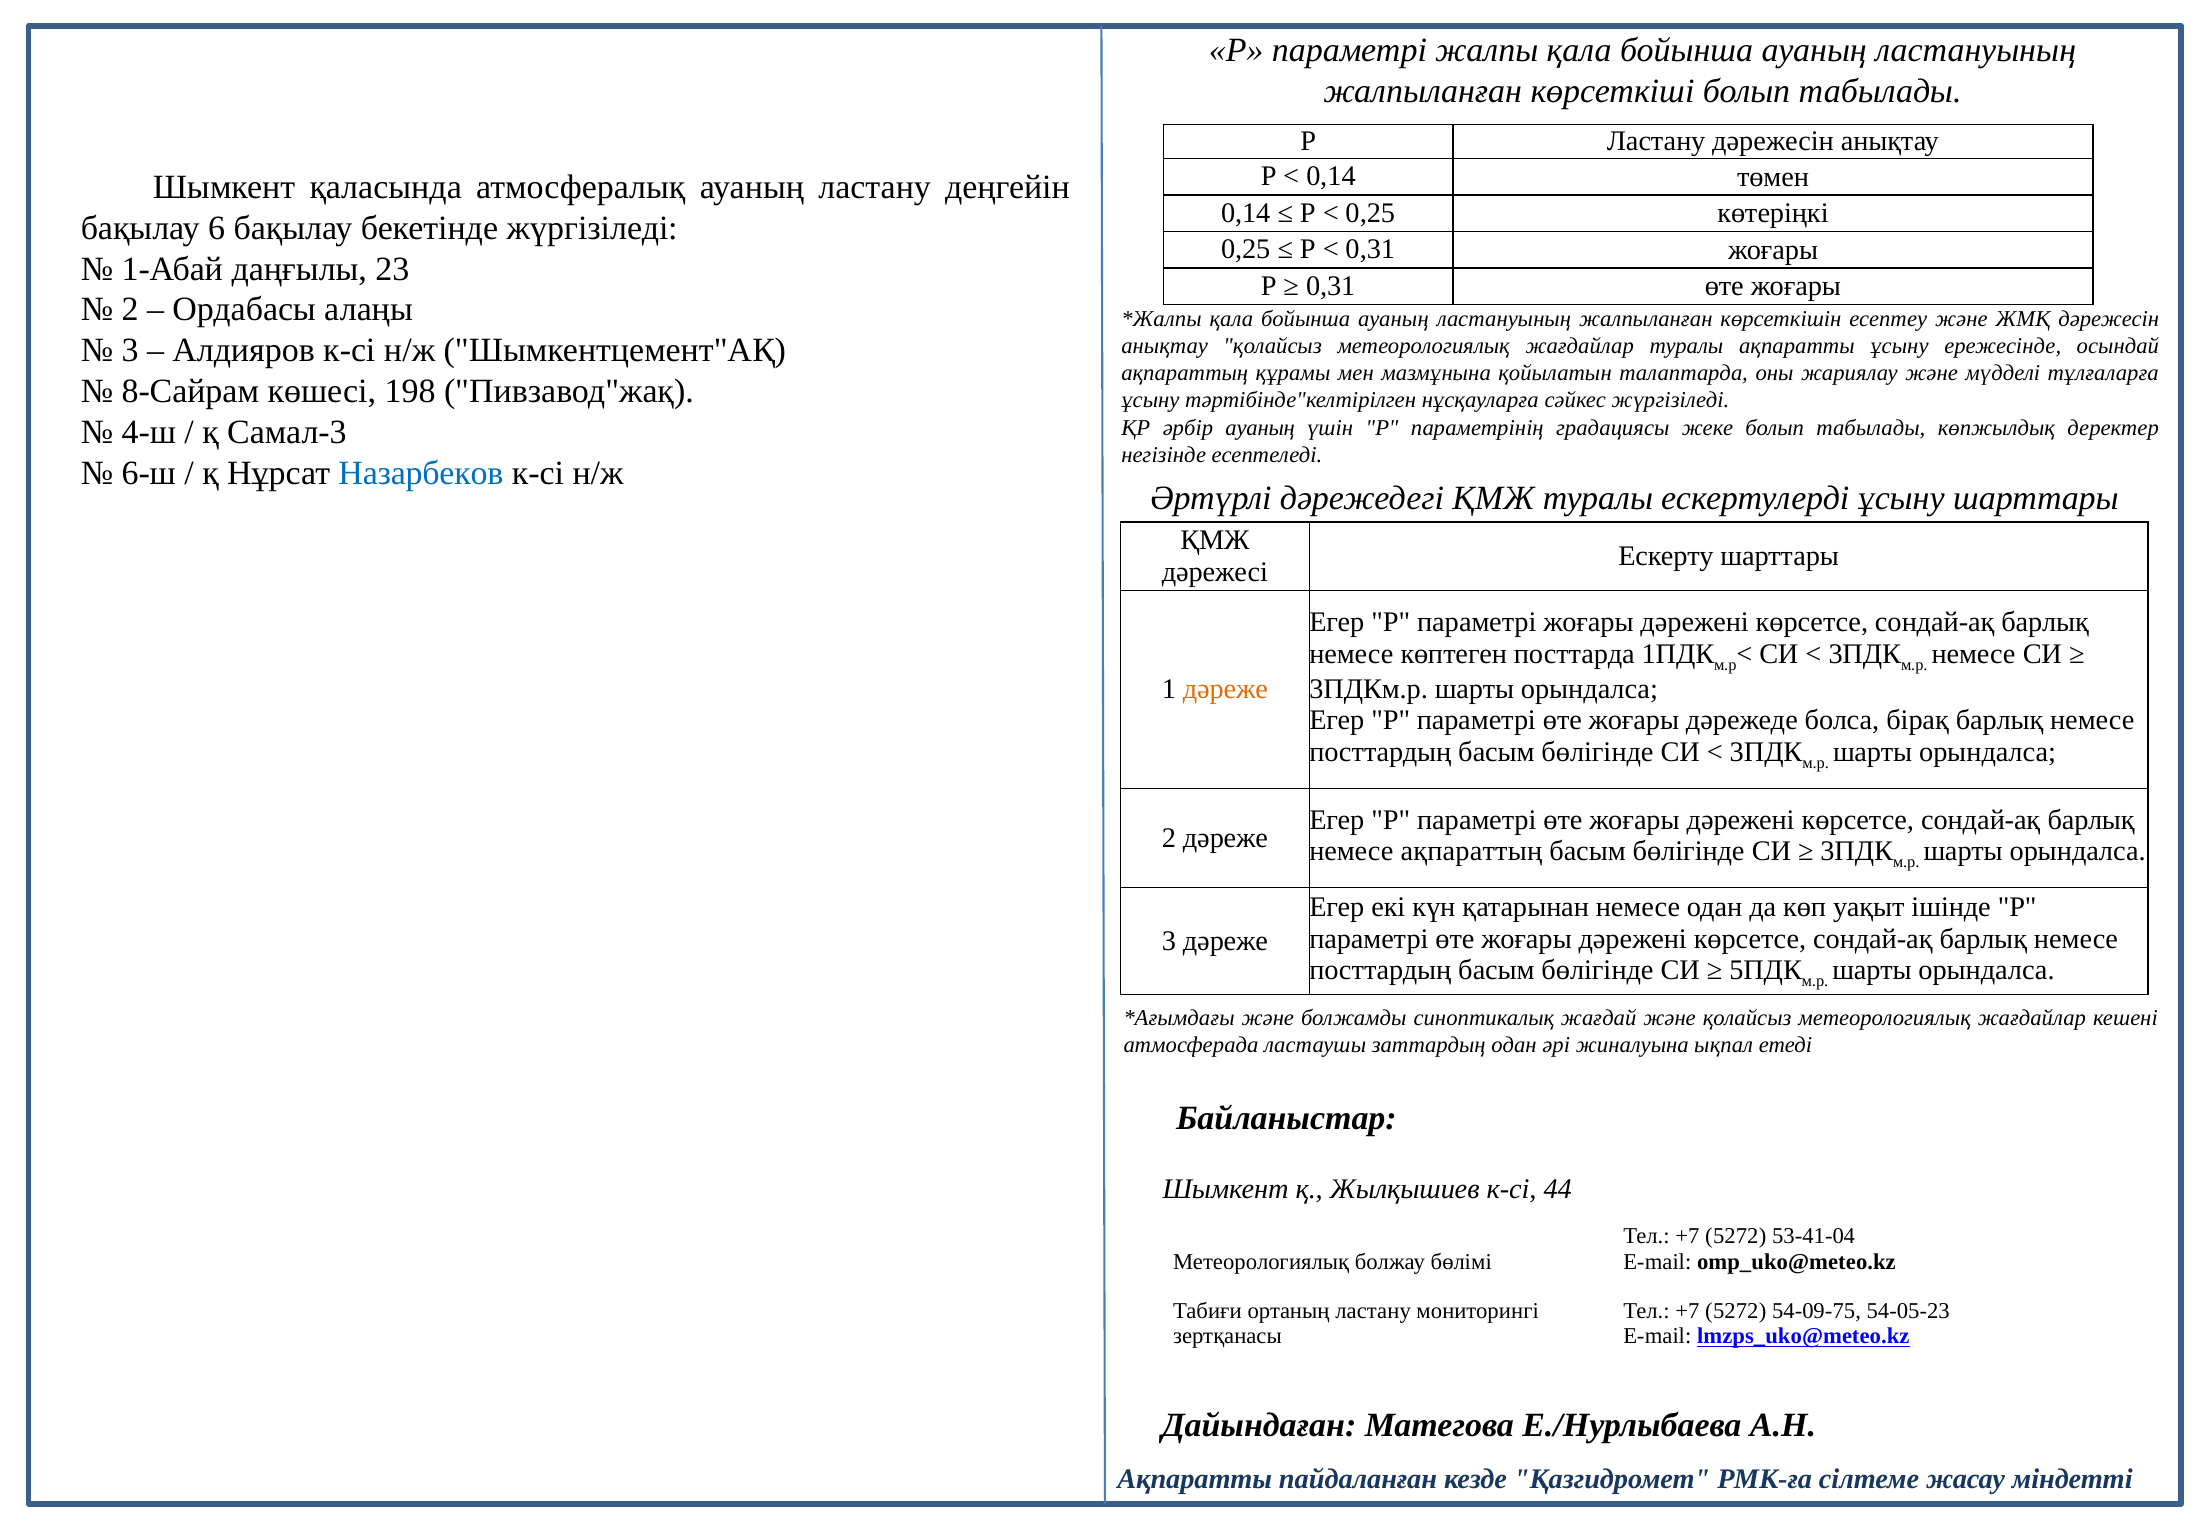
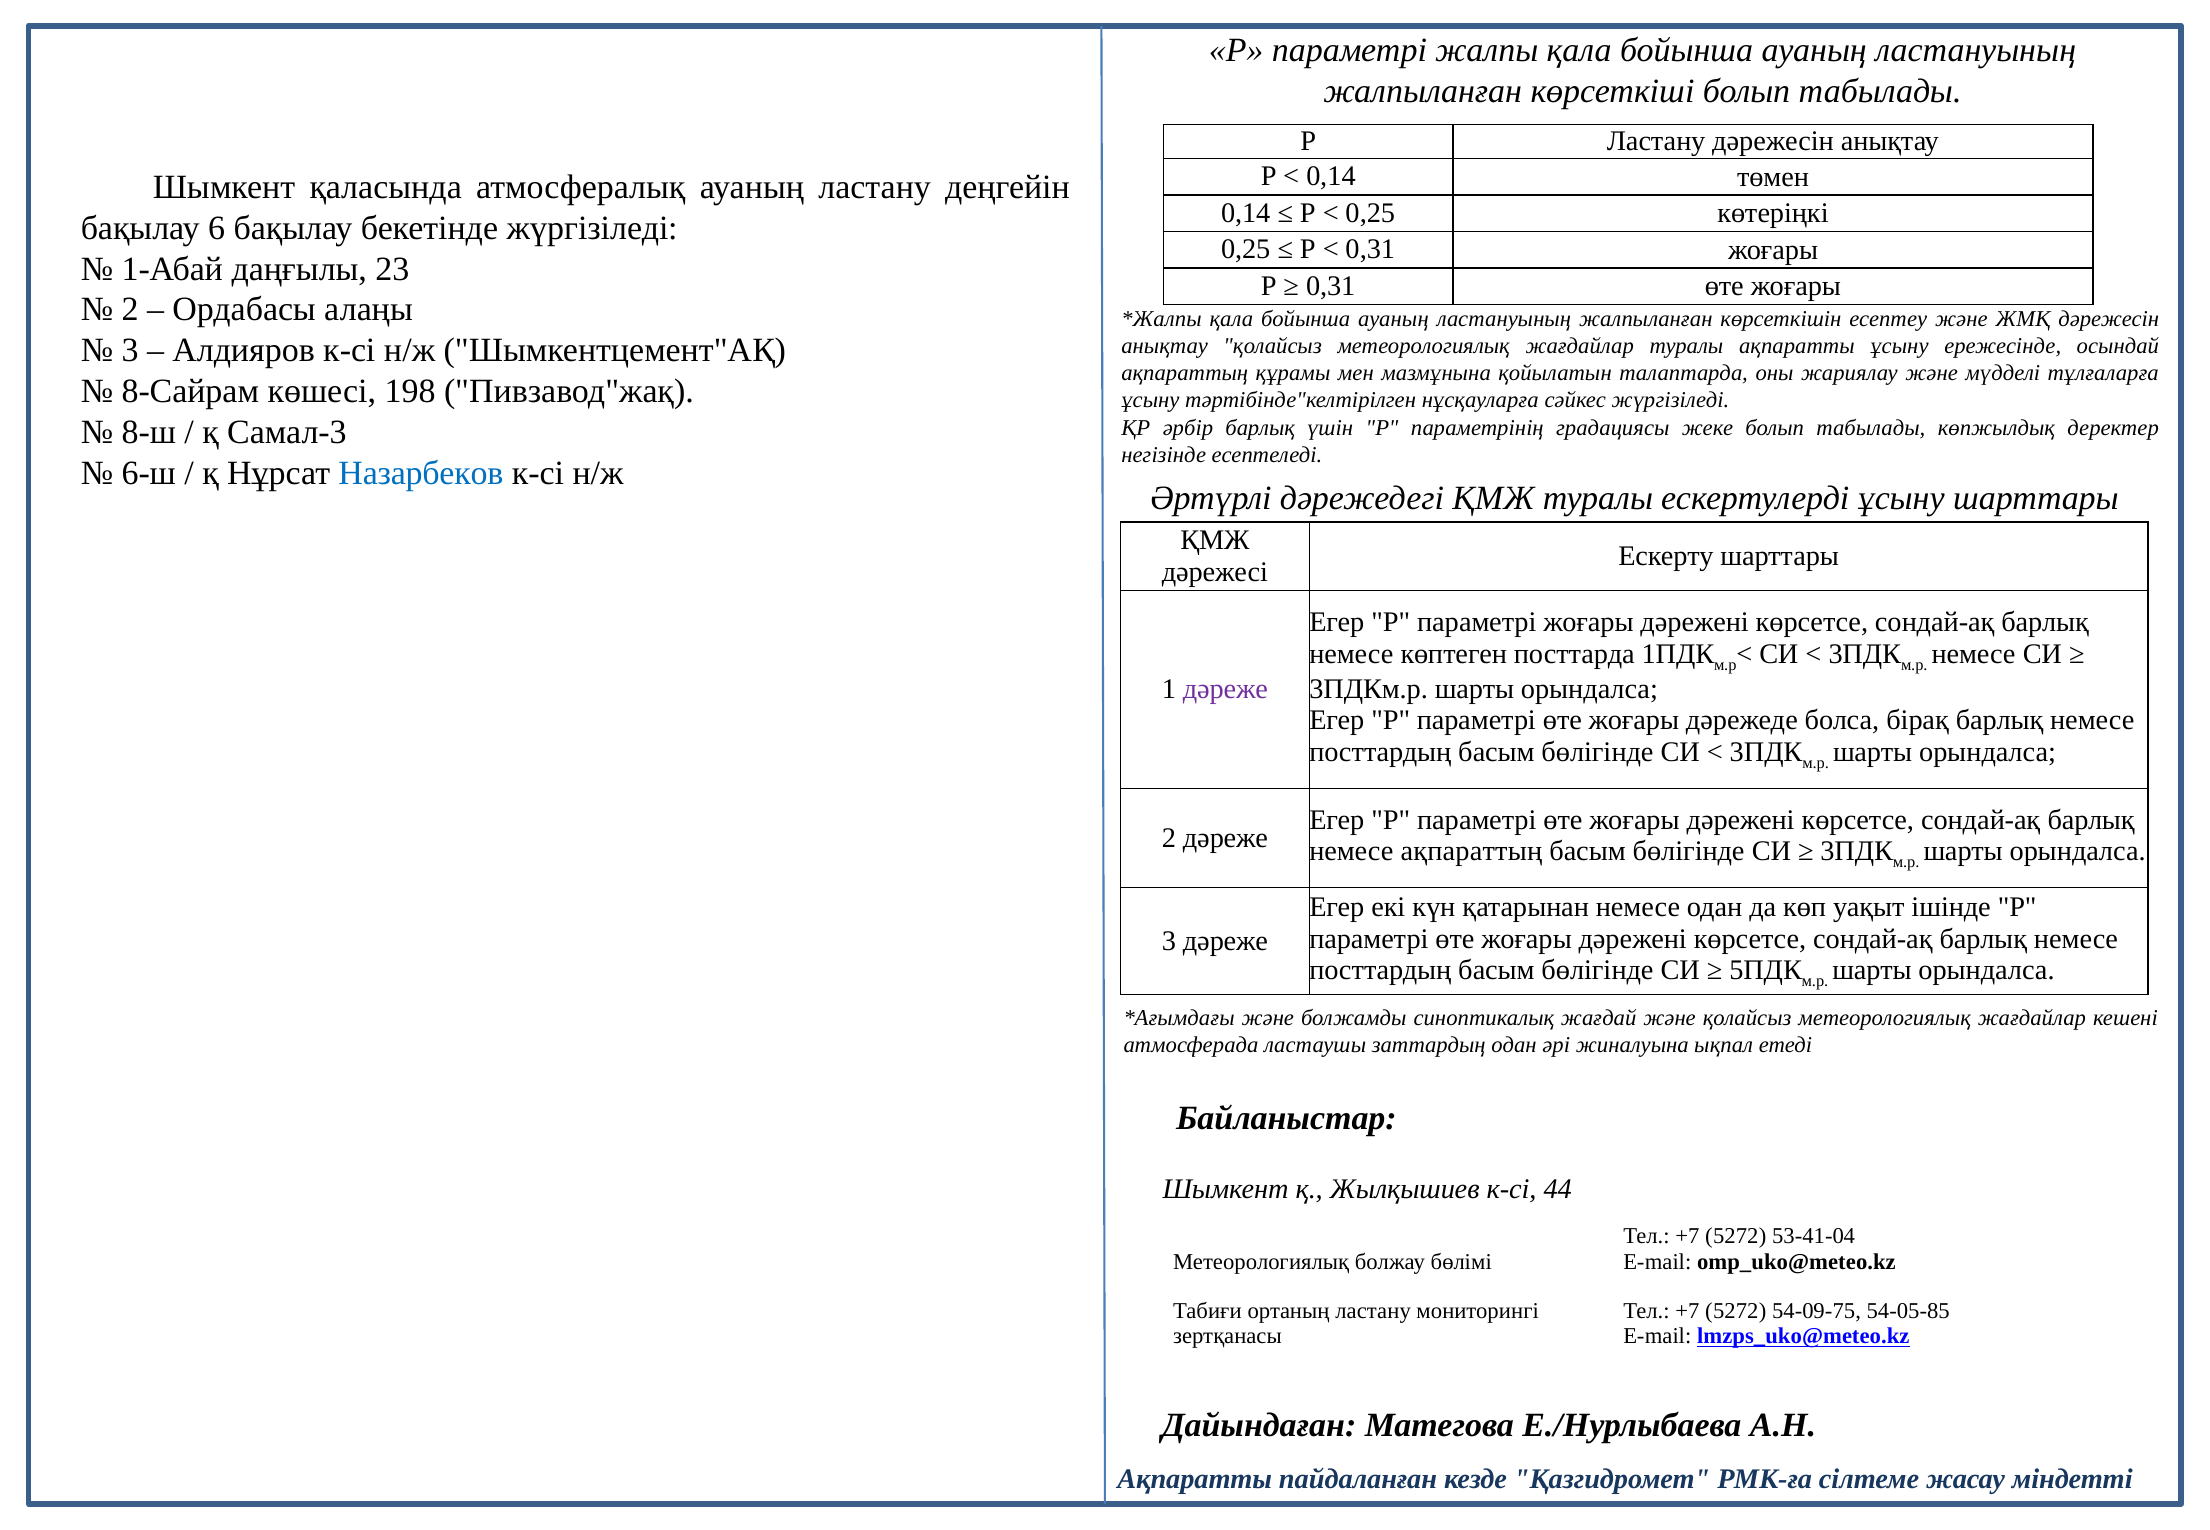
4-ш: 4-ш -> 8-ш
әрбір ауаның: ауаның -> барлық
дәреже at (1225, 689) colour: orange -> purple
54-05-23: 54-05-23 -> 54-05-85
